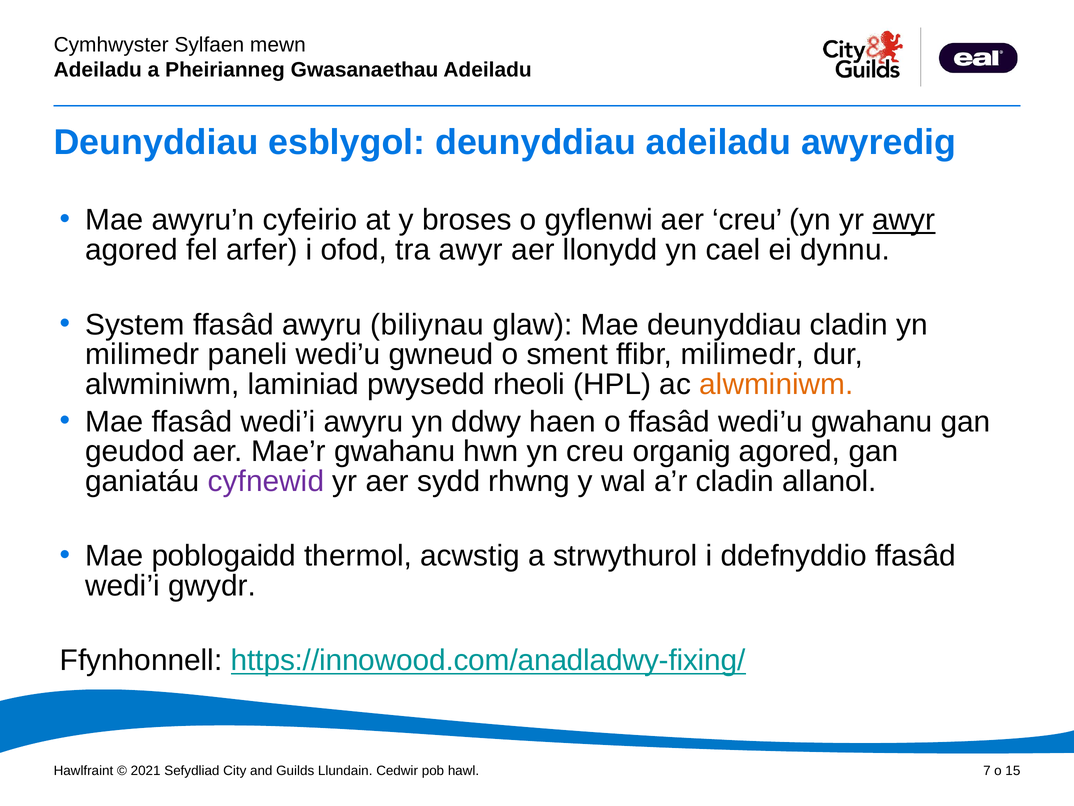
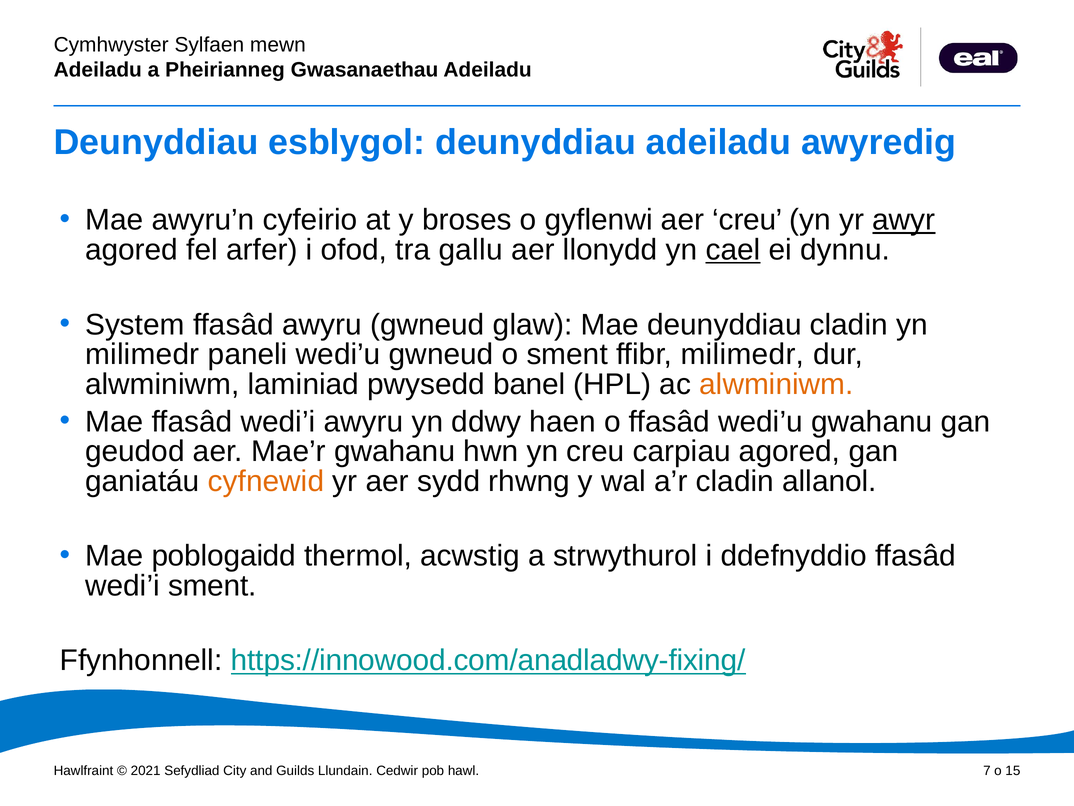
tra awyr: awyr -> gallu
cael underline: none -> present
awyru biliynau: biliynau -> gwneud
rheoli: rheoli -> banel
organig: organig -> carpiau
cyfnewid colour: purple -> orange
wedi’i gwydr: gwydr -> sment
